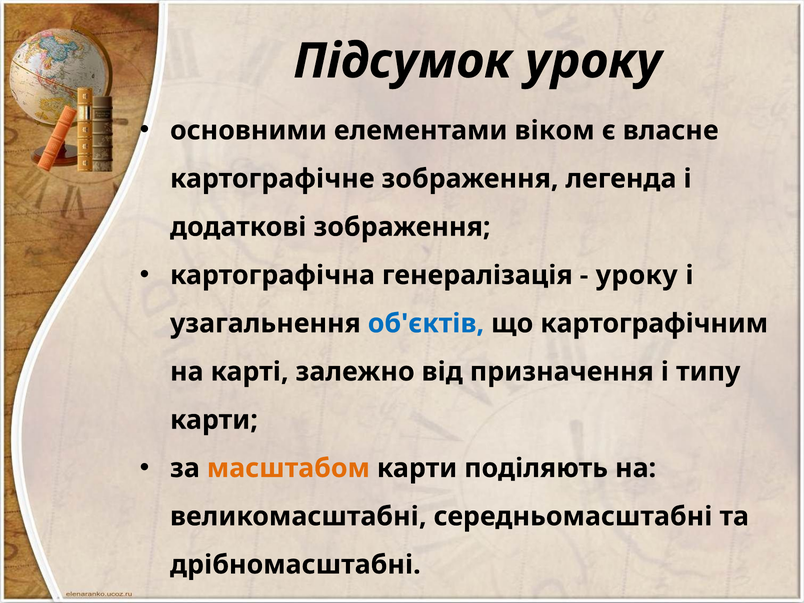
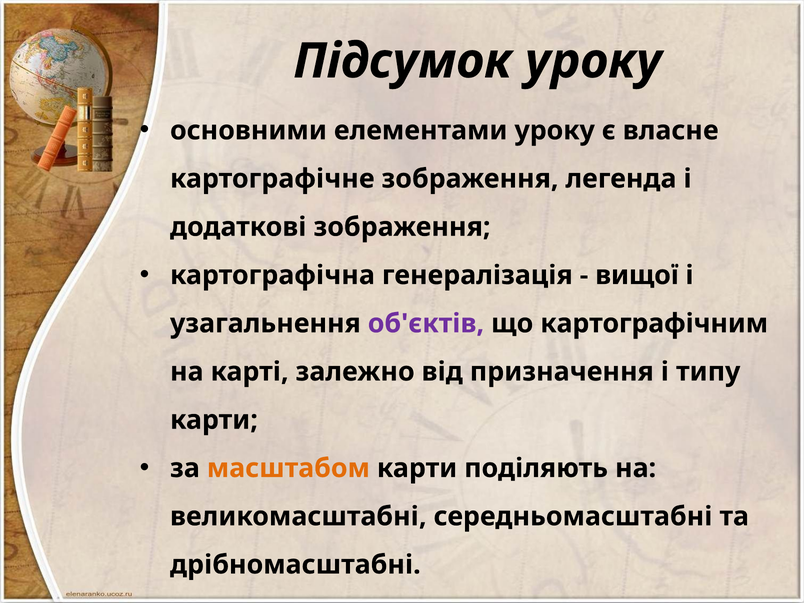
елементами віком: віком -> уроку
уроку at (637, 275): уроку -> вищої
об'єктів colour: blue -> purple
